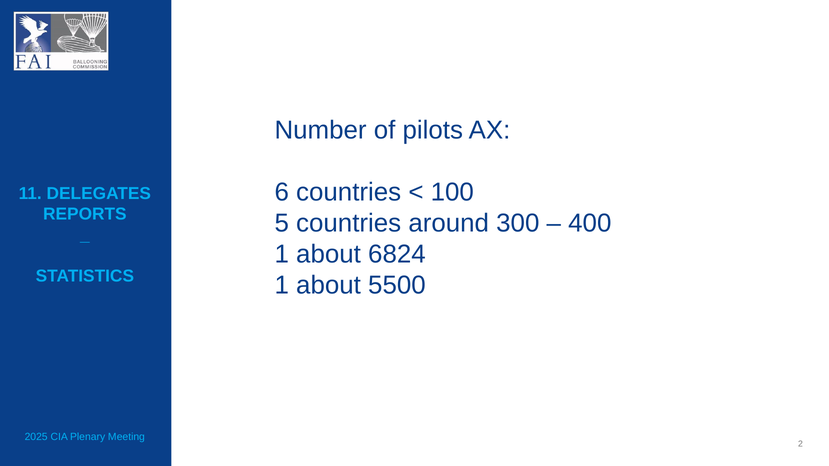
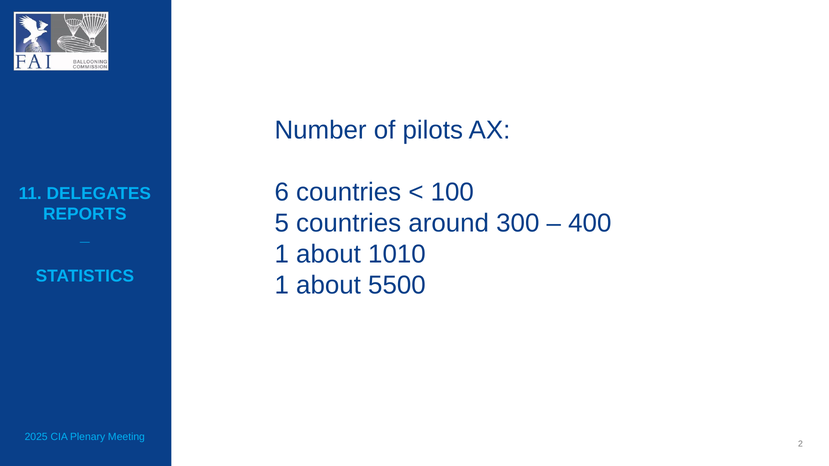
6824: 6824 -> 1010
